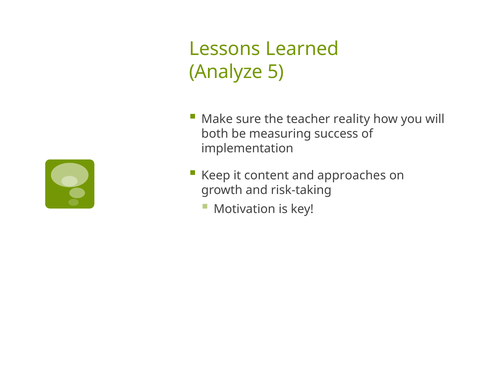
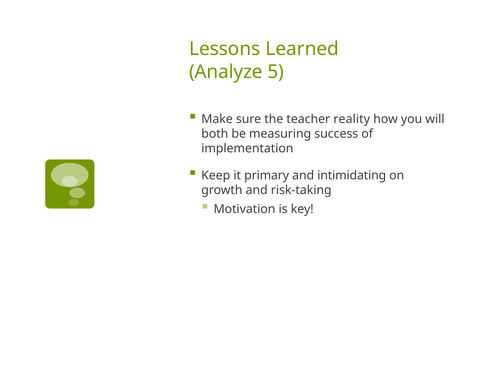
content: content -> primary
approaches: approaches -> intimidating
